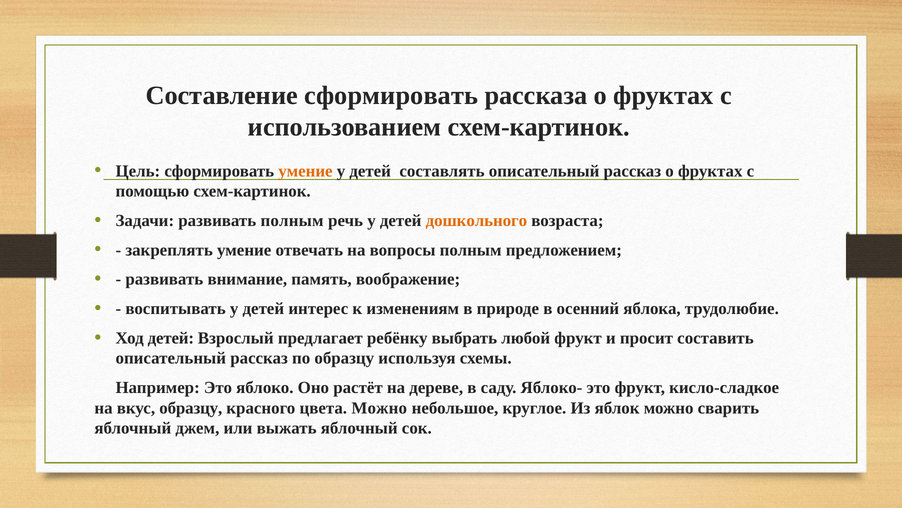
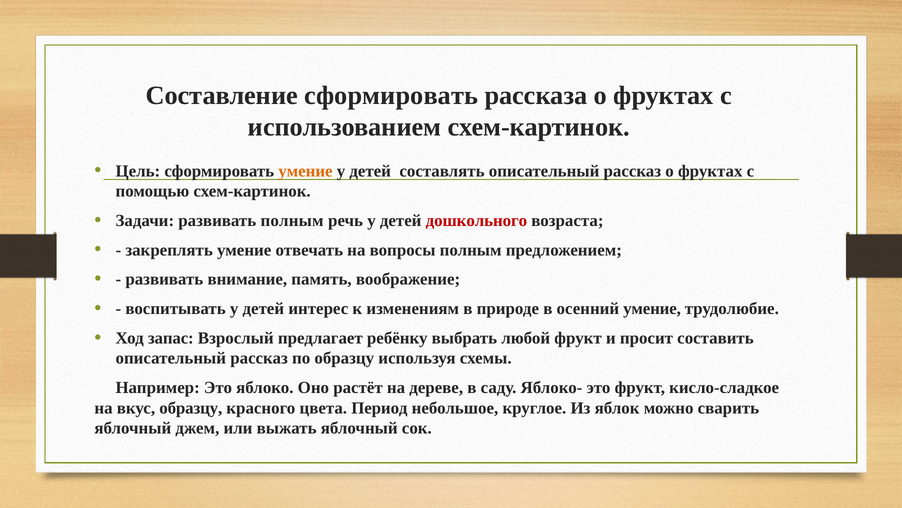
дошкольного colour: orange -> red
осенний яблока: яблока -> умение
Ход детей: детей -> запас
цвета Можно: Можно -> Период
